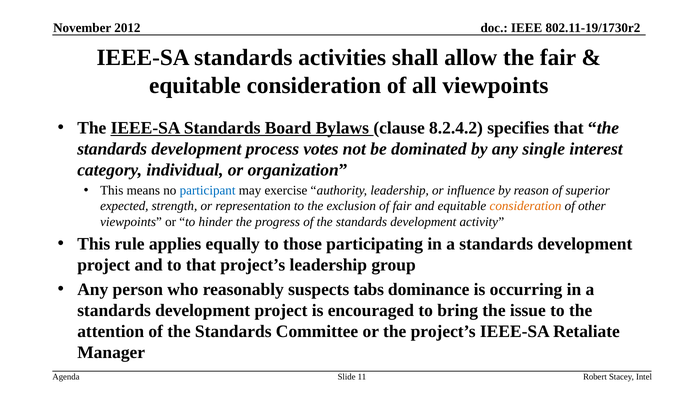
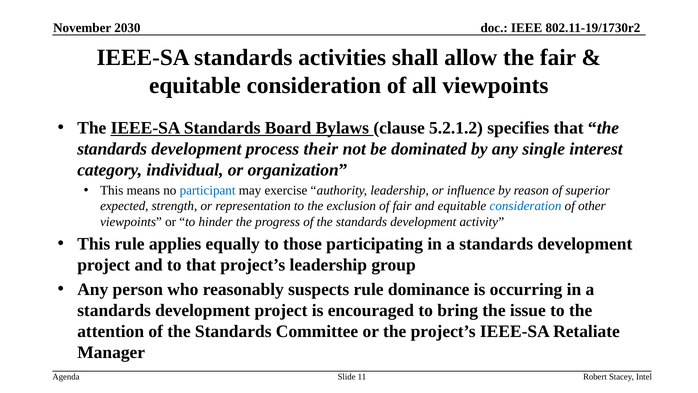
2012: 2012 -> 2030
8.2.4.2: 8.2.4.2 -> 5.2.1.2
votes: votes -> their
consideration at (526, 206) colour: orange -> blue
suspects tabs: tabs -> rule
